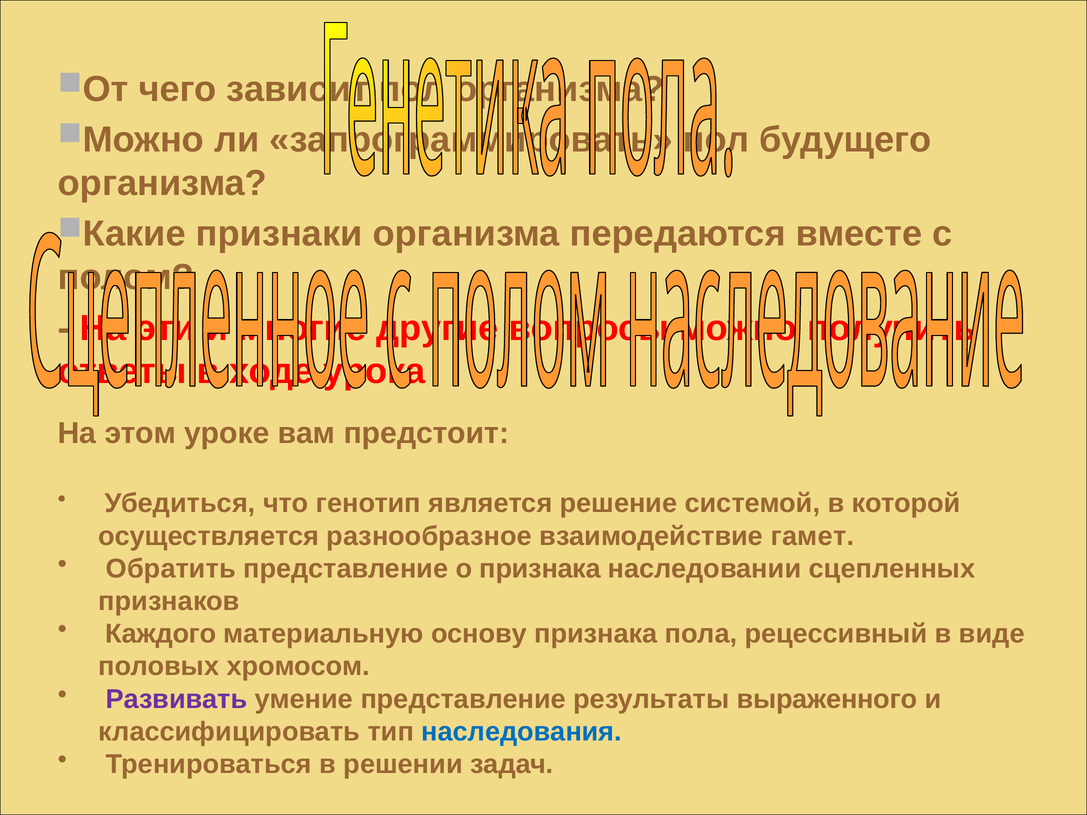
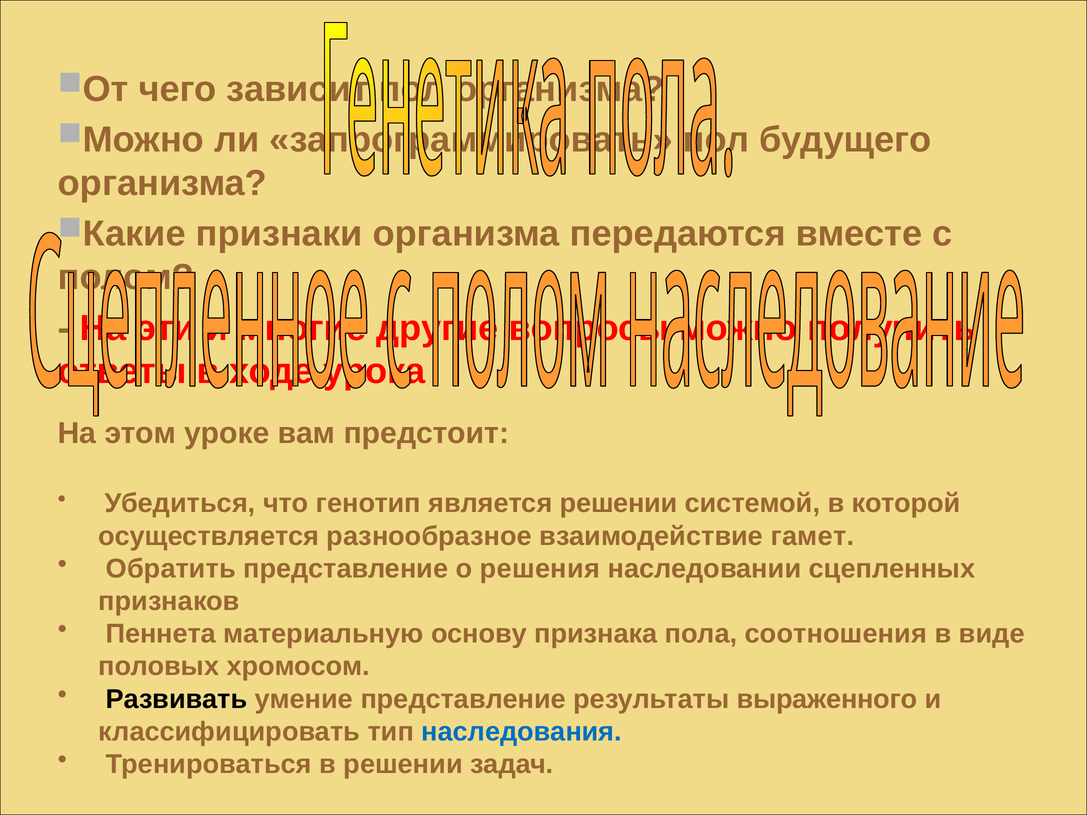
является решение: решение -> решении
о признака: признака -> решения
Каждого: Каждого -> Пеннета
рецессивный: рецессивный -> соотношения
Развивать colour: purple -> black
